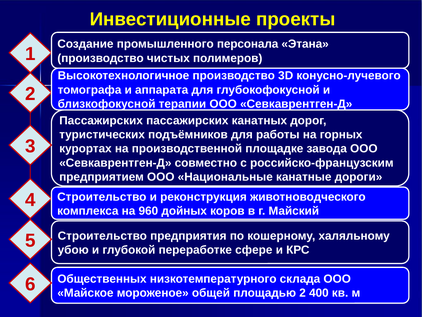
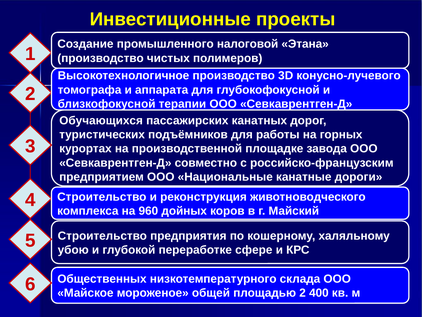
персонала: персонала -> налоговой
Пассажирских at (101, 120): Пассажирских -> Обучающихся
